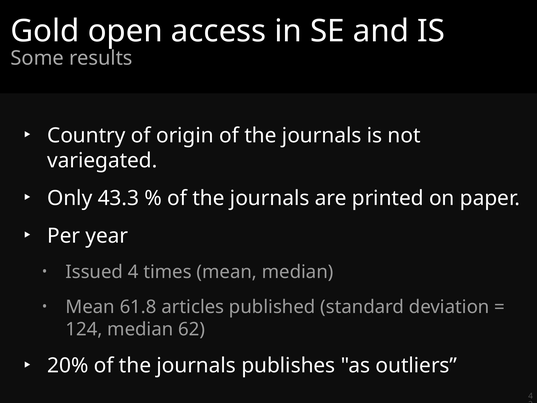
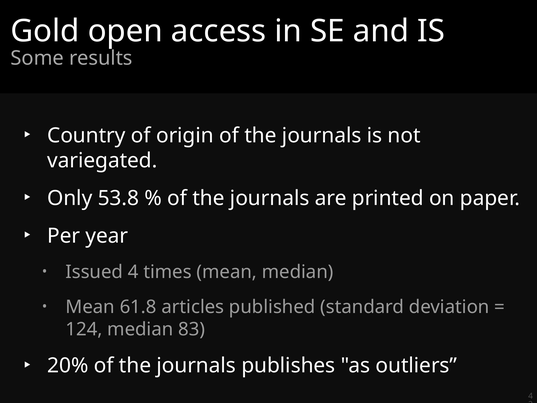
43.3: 43.3 -> 53.8
62: 62 -> 83
